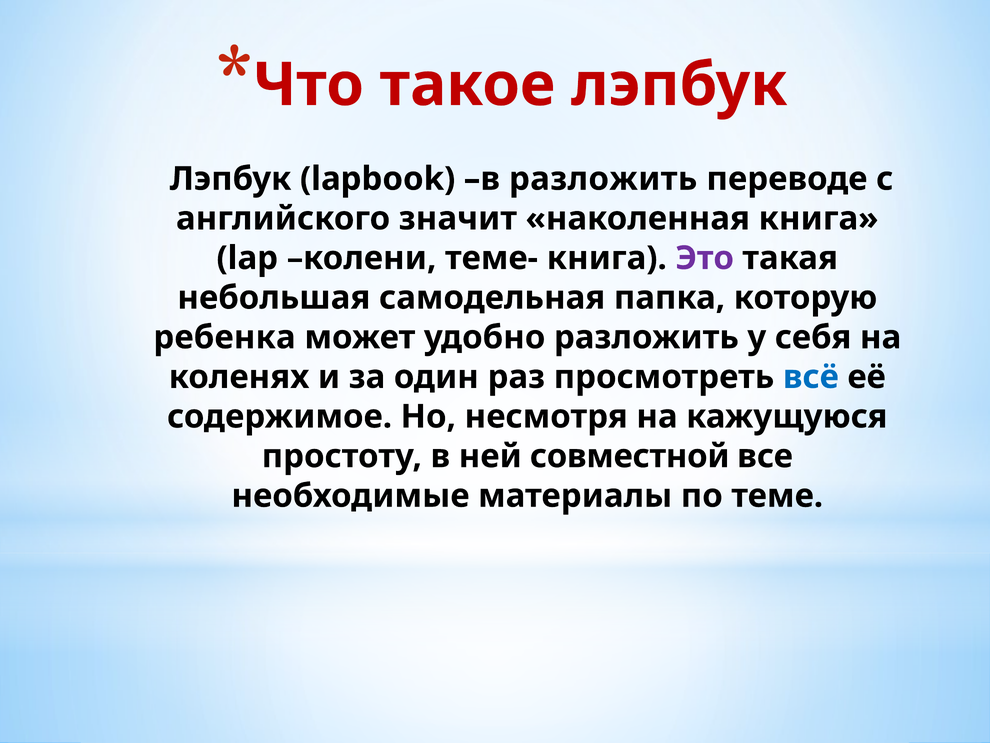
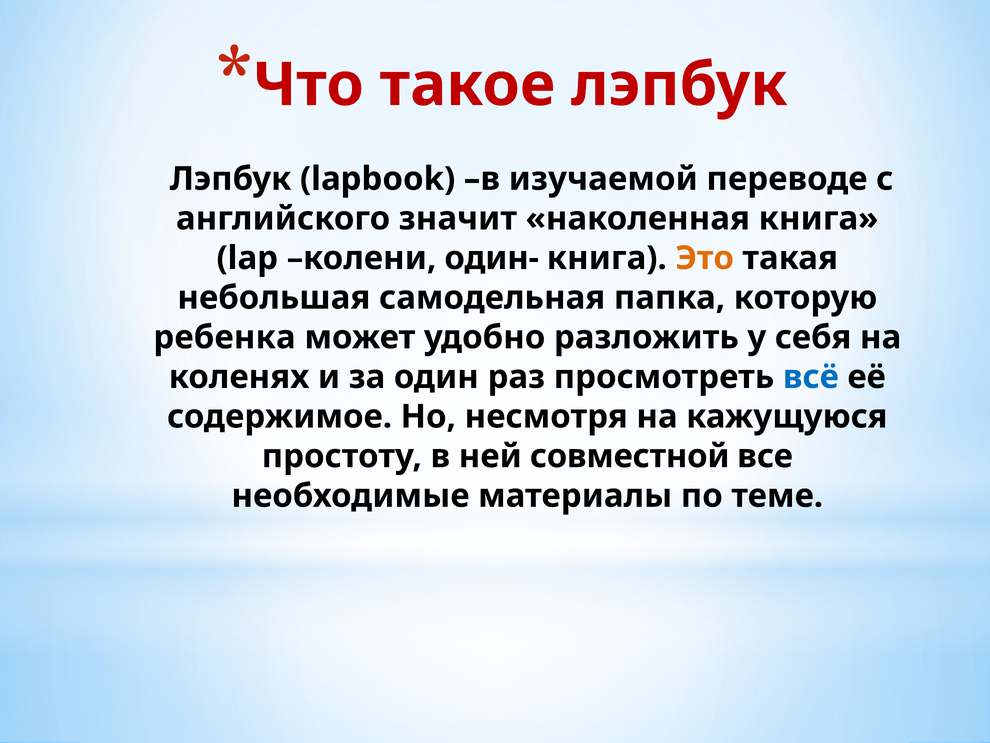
в разложить: разложить -> изучаемой
теме-: теме- -> один-
Это colour: purple -> orange
